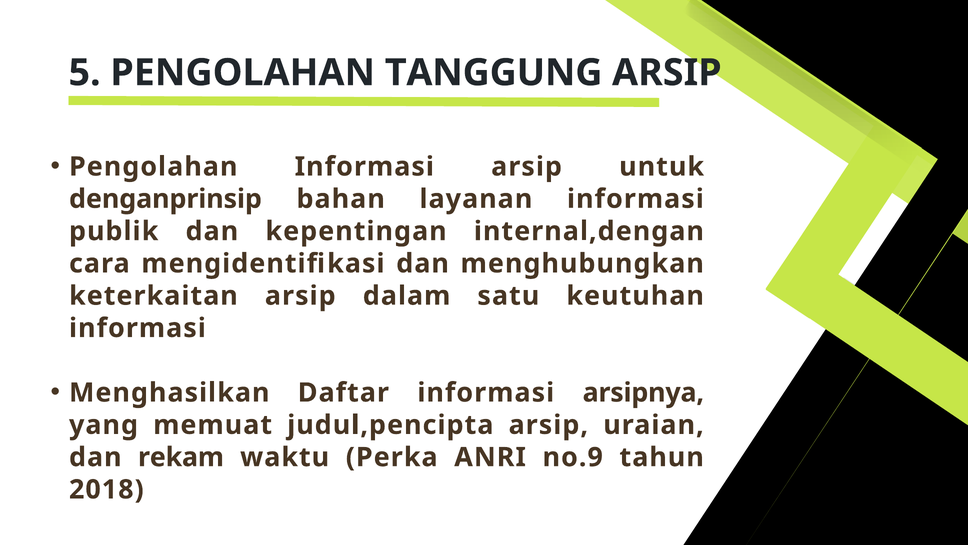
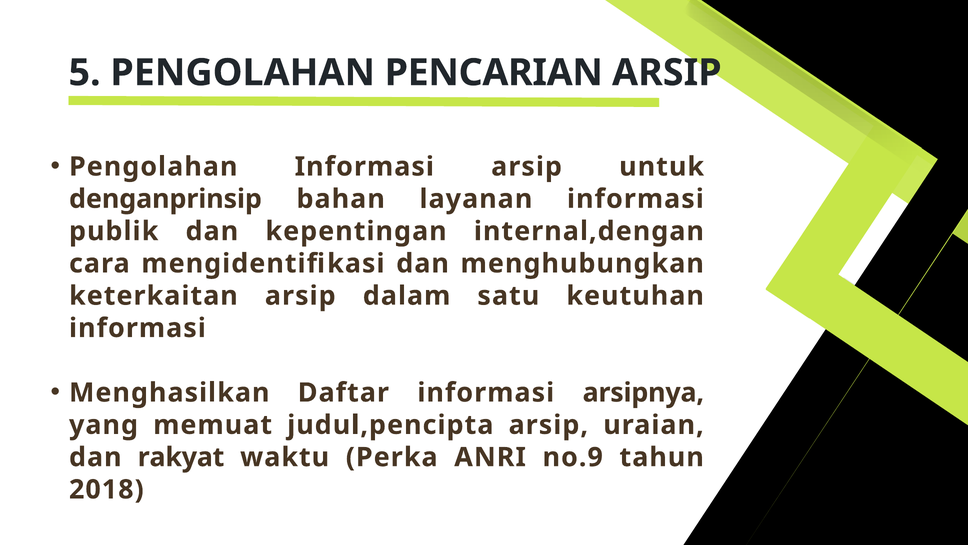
TANGGUNG: TANGGUNG -> PENCARIAN
rekam: rekam -> rakyat
